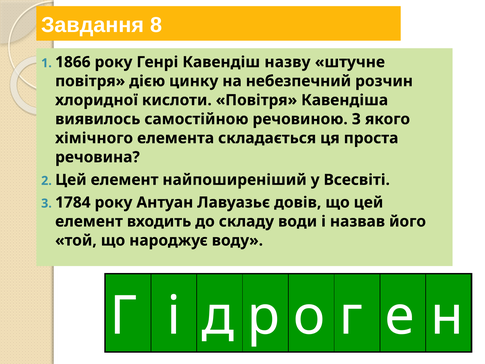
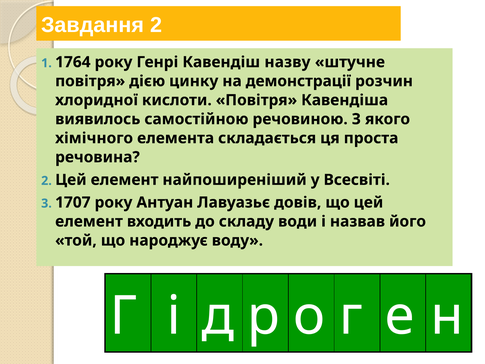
Завдання 8: 8 -> 2
1866: 1866 -> 1764
небезпечний: небезпечний -> демонстрації
1784: 1784 -> 1707
